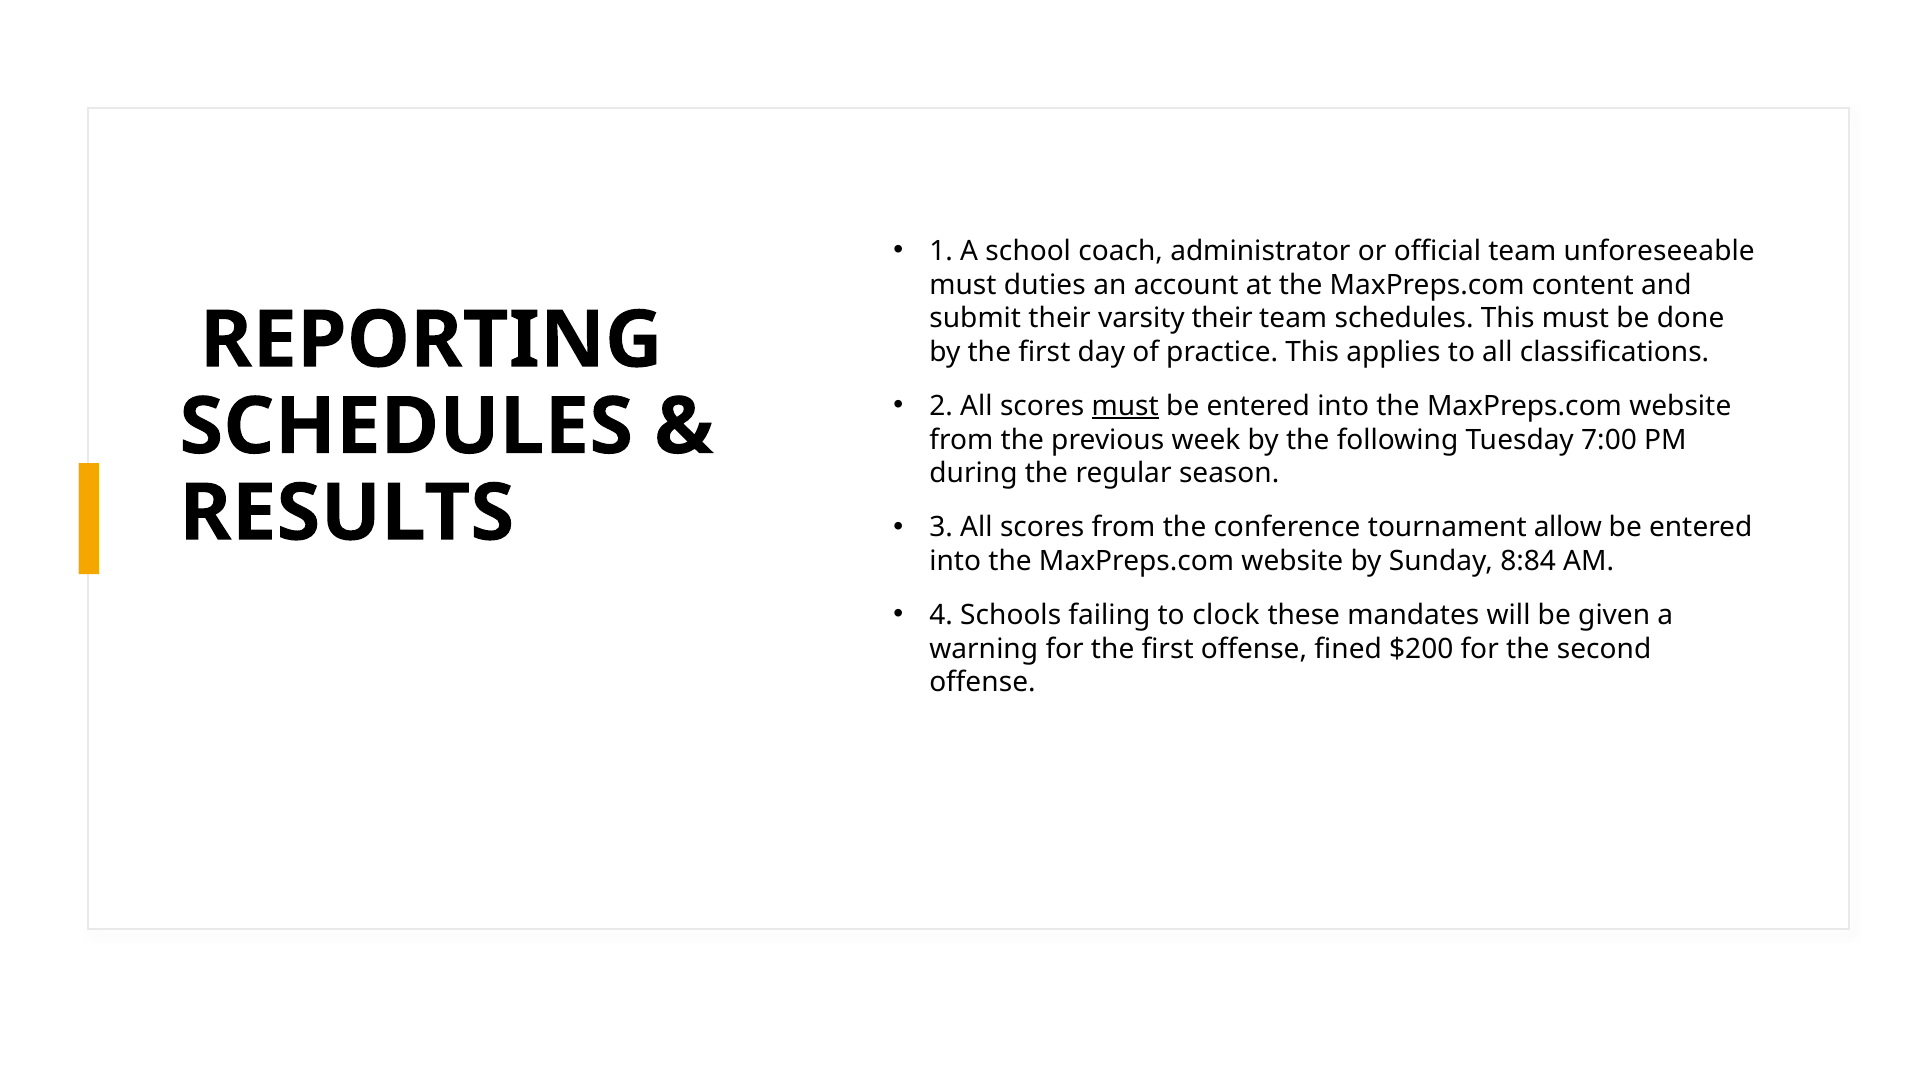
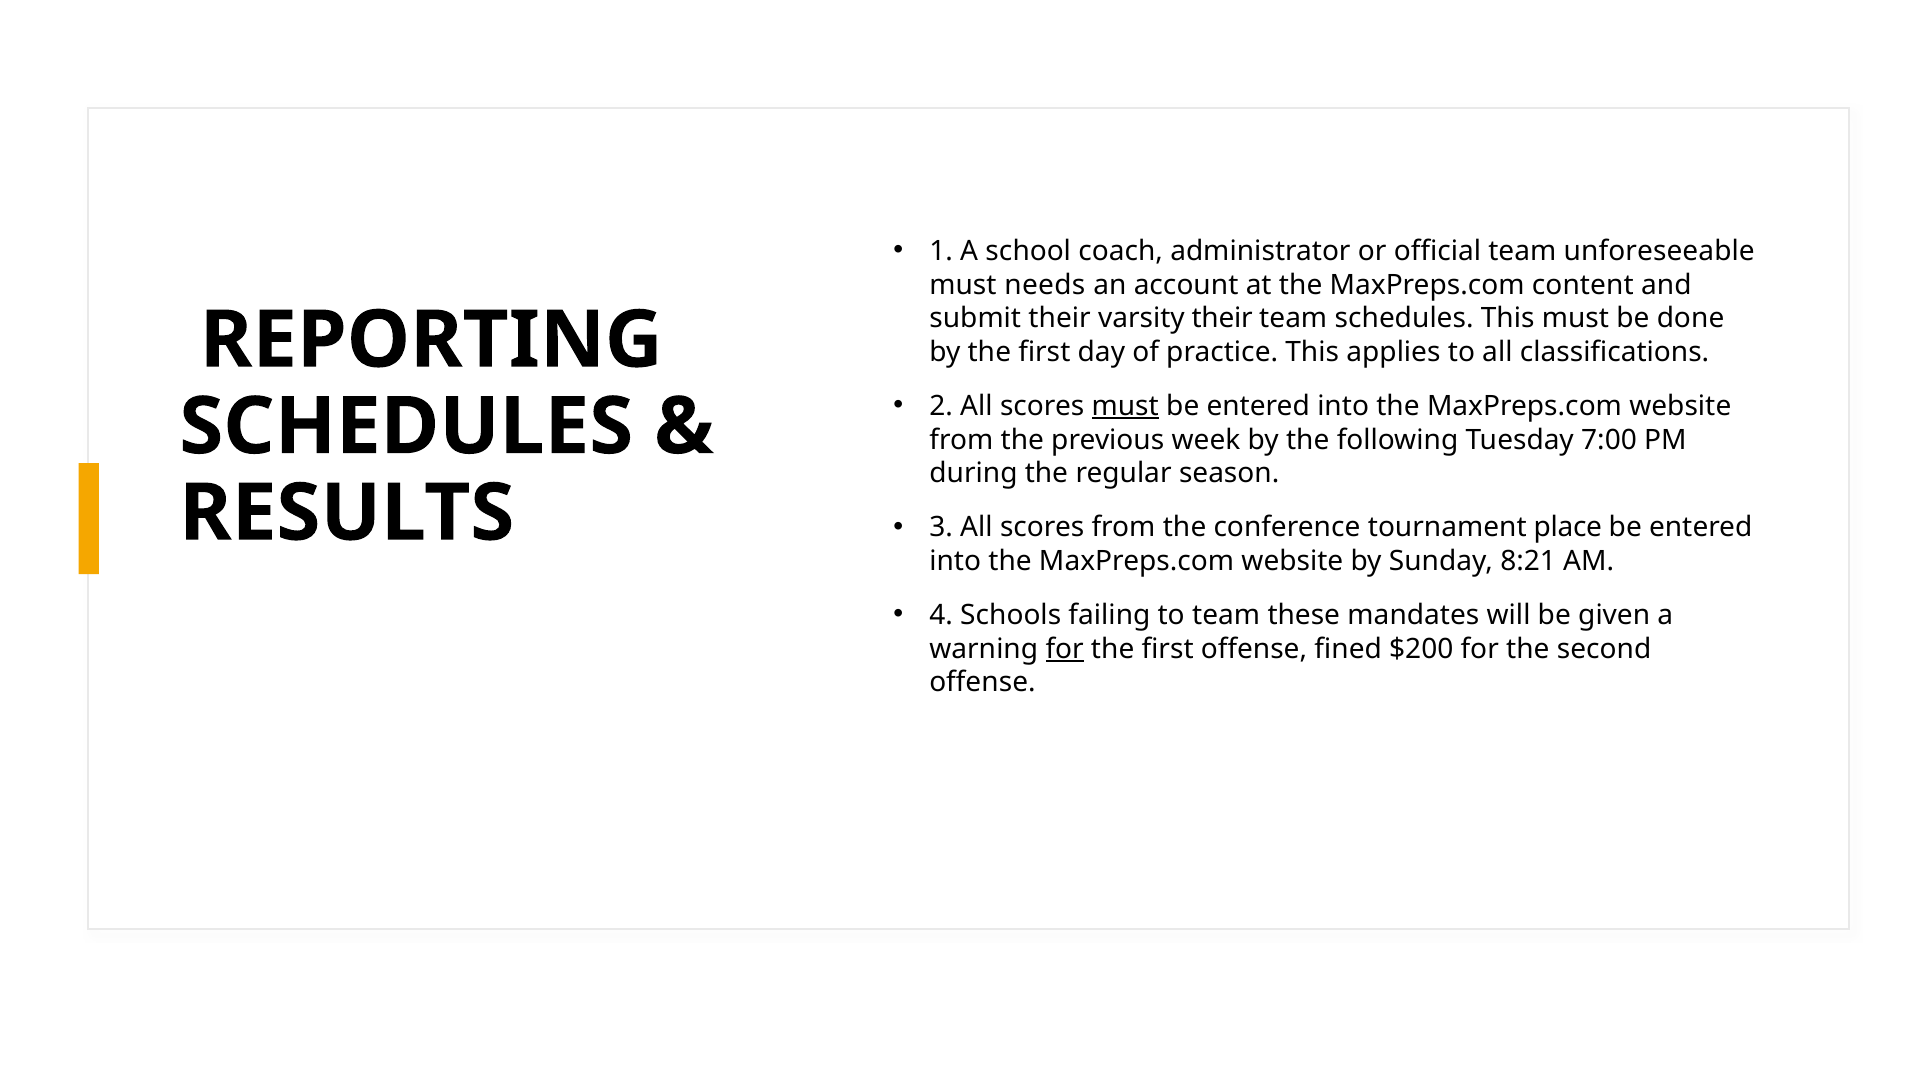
duties: duties -> needs
allow: allow -> place
8:84: 8:84 -> 8:21
to clock: clock -> team
for at (1065, 649) underline: none -> present
